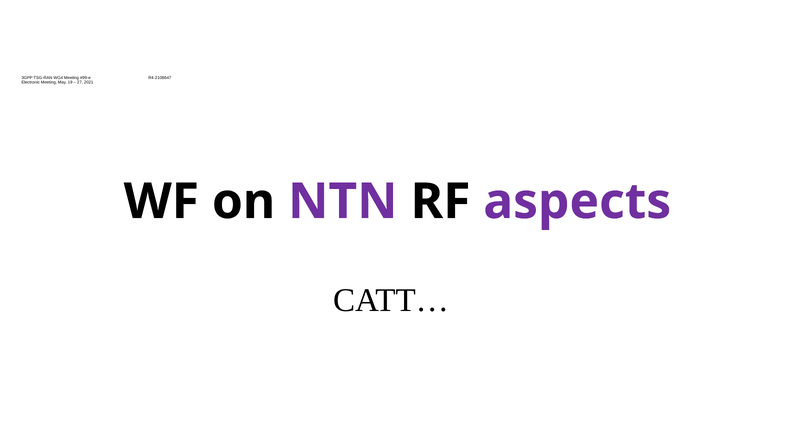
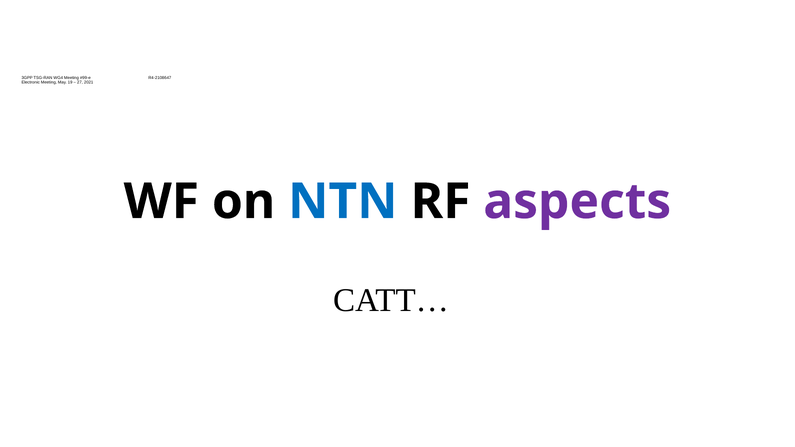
NTN colour: purple -> blue
